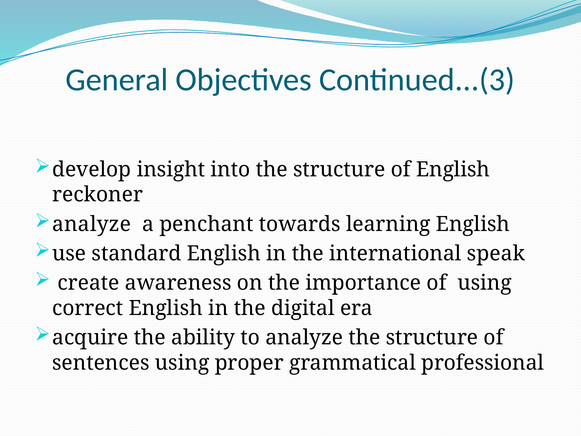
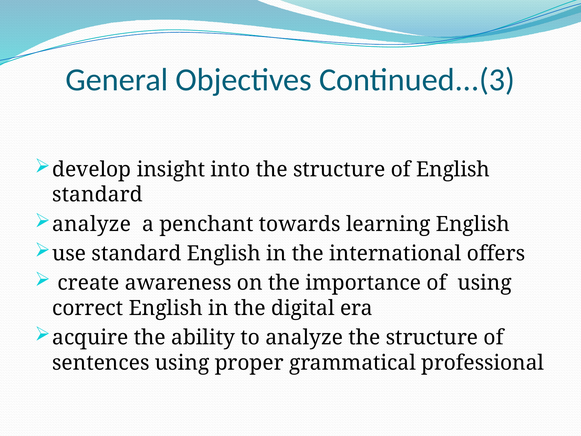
reckoner at (98, 195): reckoner -> standard
speak: speak -> offers
